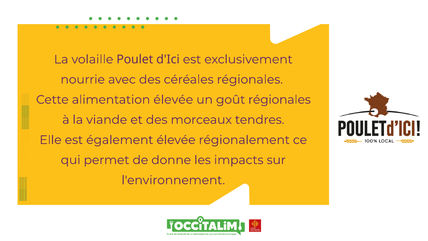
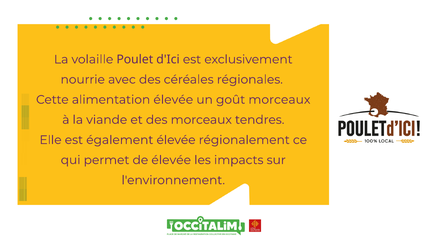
goût régionales: régionales -> morceaux
de donne: donne -> élevée
